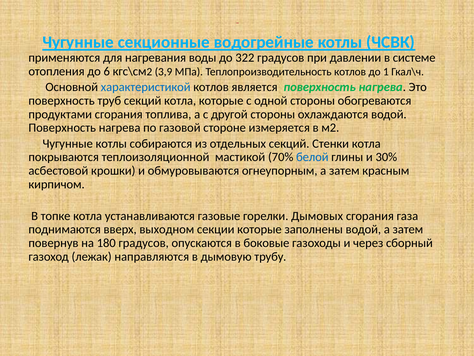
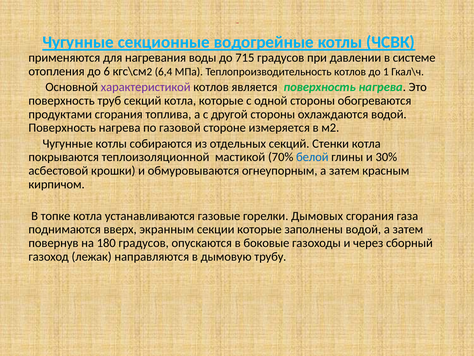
322: 322 -> 715
3,9: 3,9 -> 6,4
характеристикой colour: blue -> purple
выходном: выходном -> экранным
